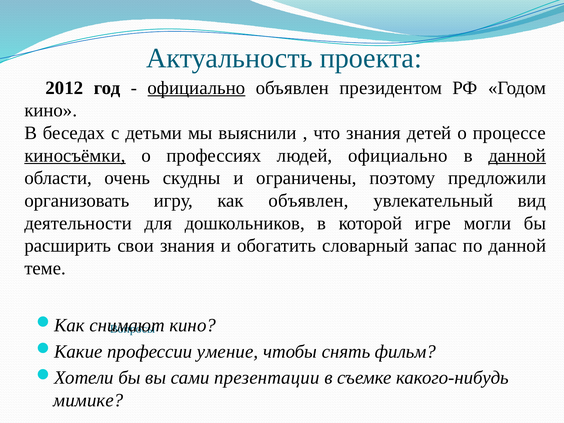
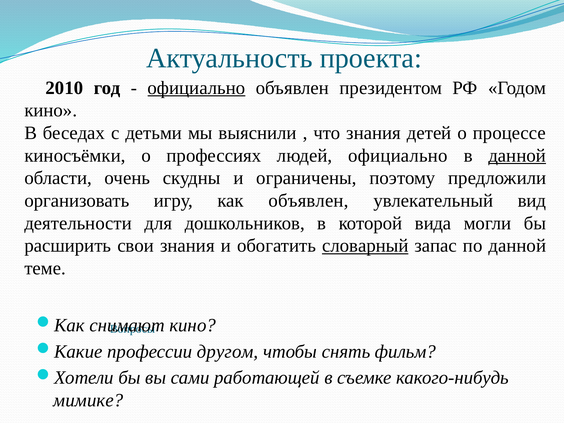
2012: 2012 -> 2010
киносъёмки underline: present -> none
игре: игре -> вида
словарный underline: none -> present
умение: умение -> другом
презентации: презентации -> работающей
